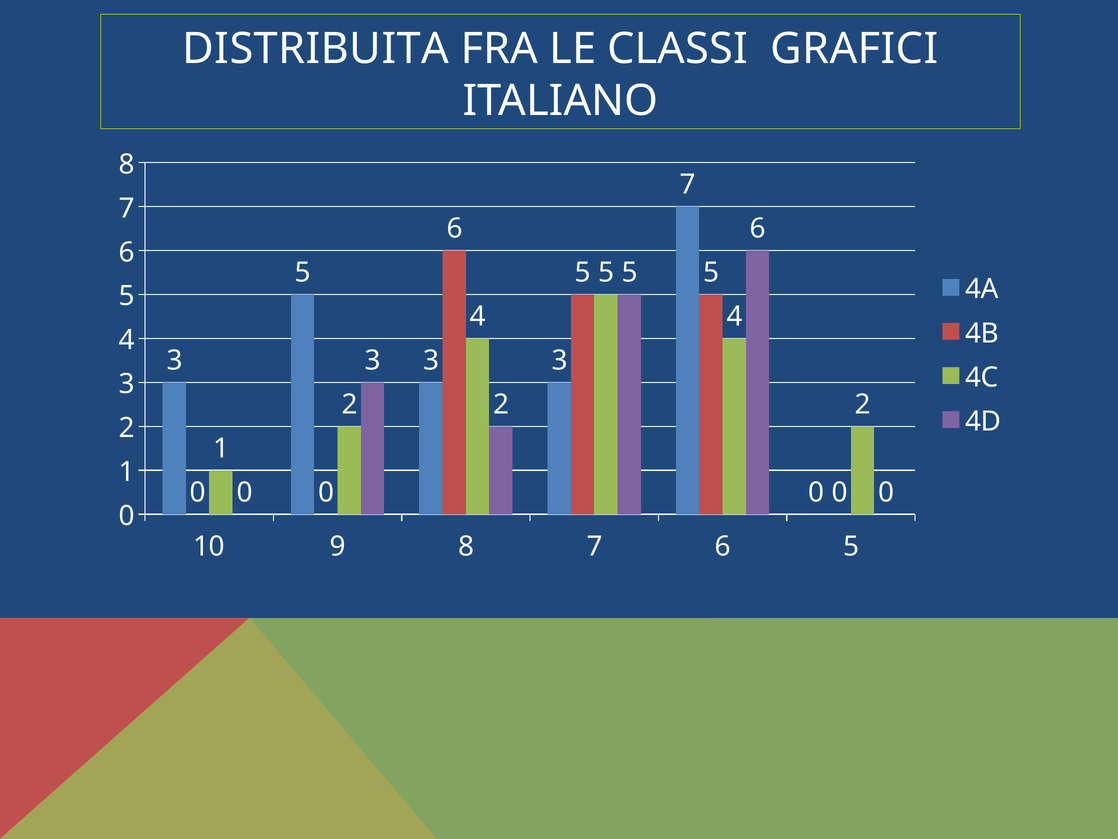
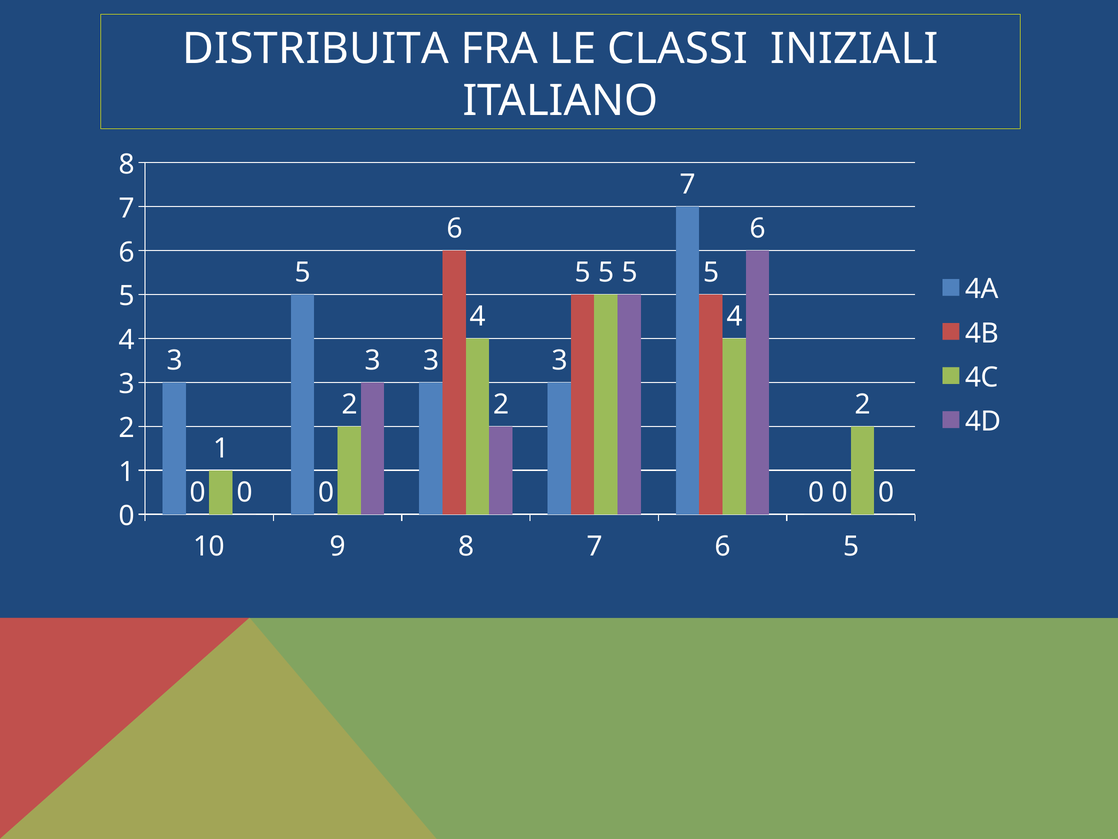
GRAFICI: GRAFICI -> INIZIALI
